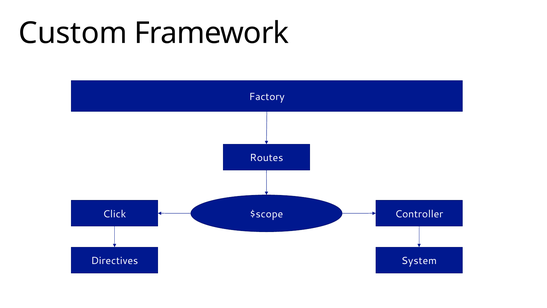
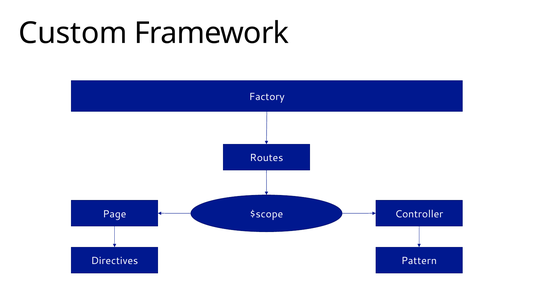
Click: Click -> Page
System: System -> Pattern
